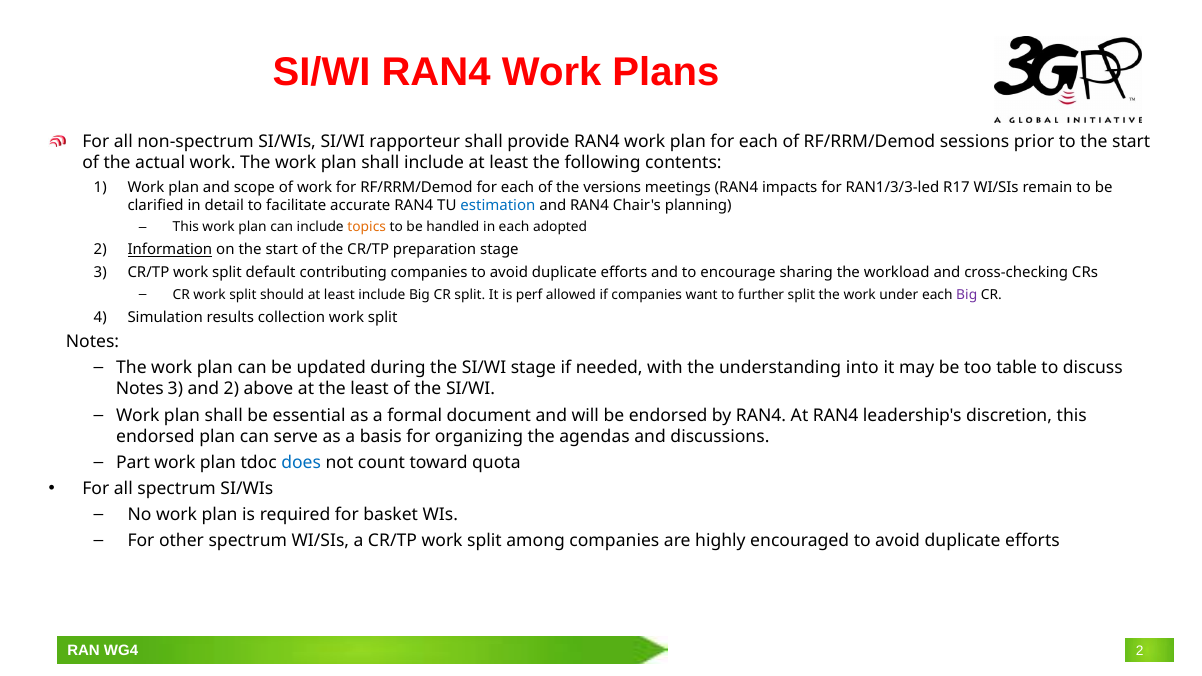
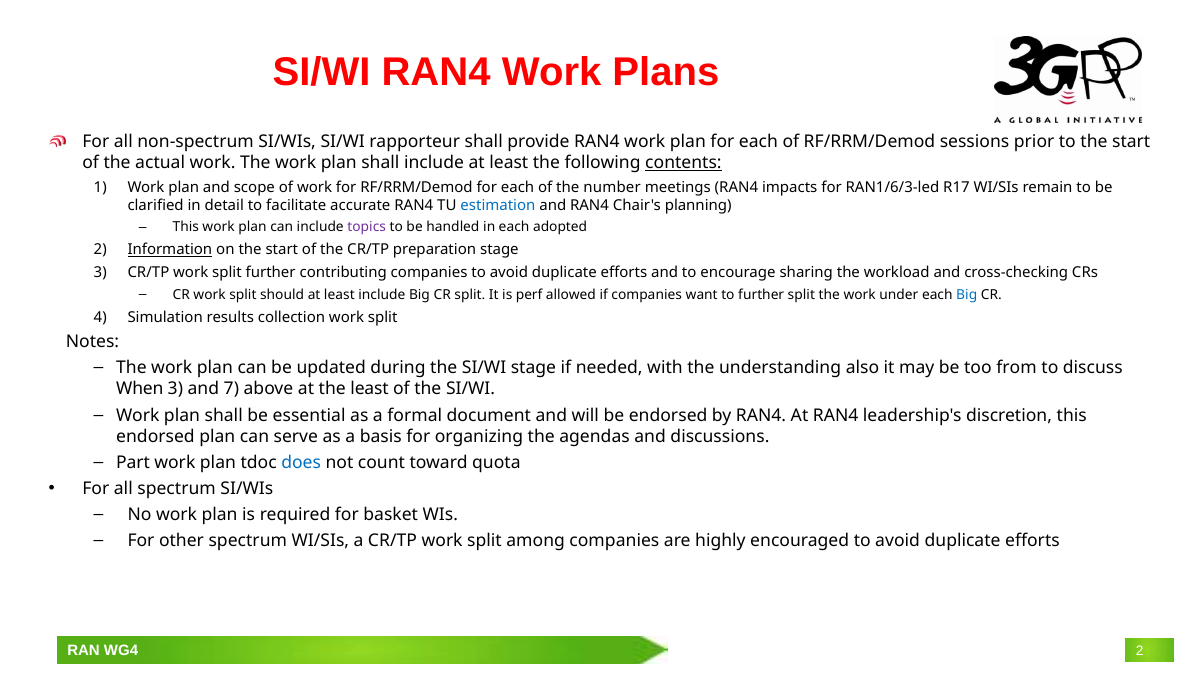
contents underline: none -> present
versions: versions -> number
RAN1/3/3-led: RAN1/3/3-led -> RAN1/6/3-led
topics colour: orange -> purple
split default: default -> further
Big at (967, 295) colour: purple -> blue
into: into -> also
table: table -> from
Notes at (140, 389): Notes -> When
and 2: 2 -> 7
